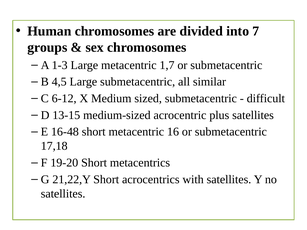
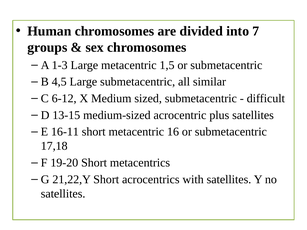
1,7: 1,7 -> 1,5
16-48: 16-48 -> 16-11
